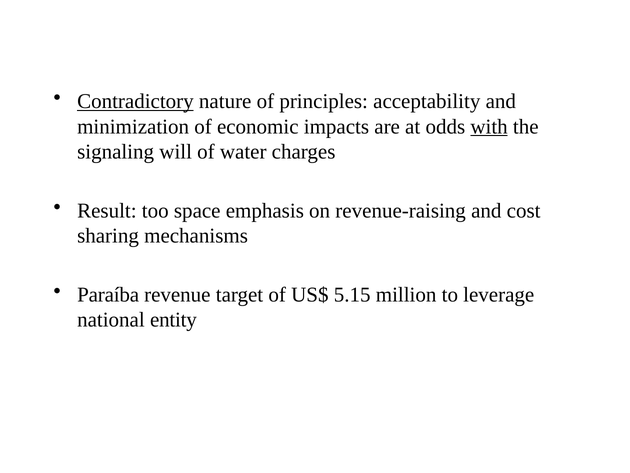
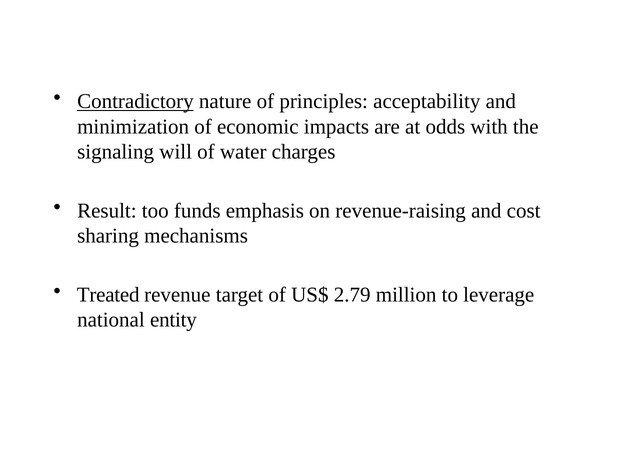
with underline: present -> none
space: space -> funds
Paraíba: Paraíba -> Treated
5.15: 5.15 -> 2.79
